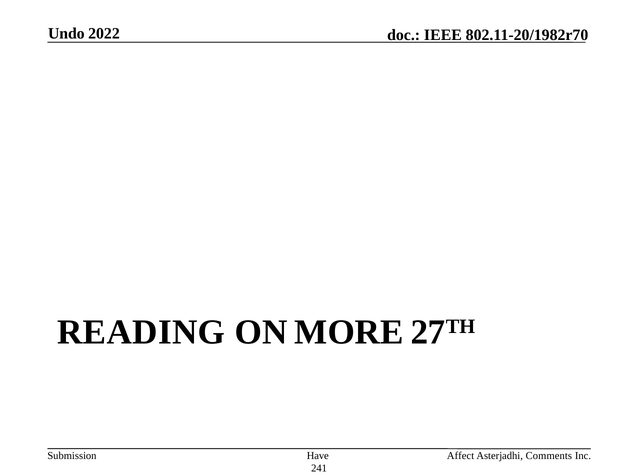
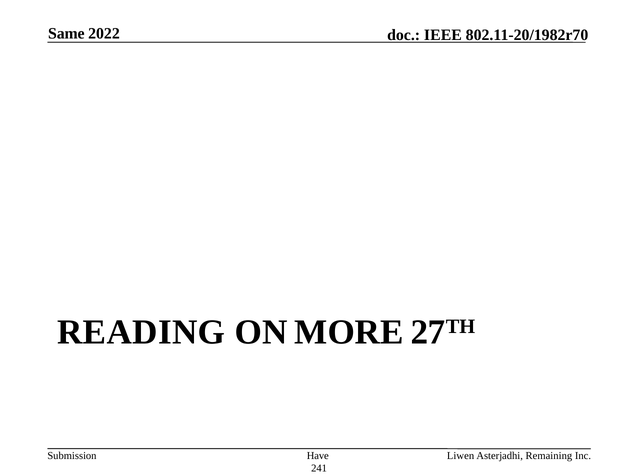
Undo: Undo -> Same
Affect: Affect -> Liwen
Comments: Comments -> Remaining
